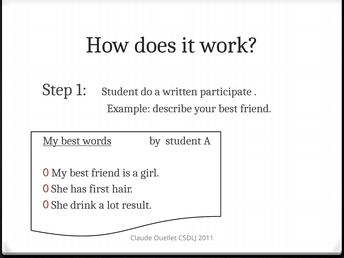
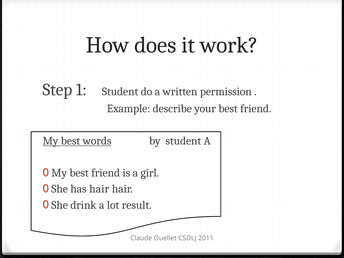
participate: participate -> permission
has first: first -> hair
